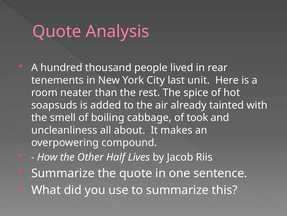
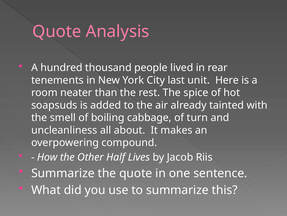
took: took -> turn
